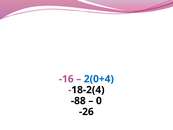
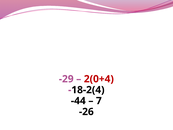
-16: -16 -> -29
2(0+4 colour: blue -> red
-88: -88 -> -44
0: 0 -> 7
